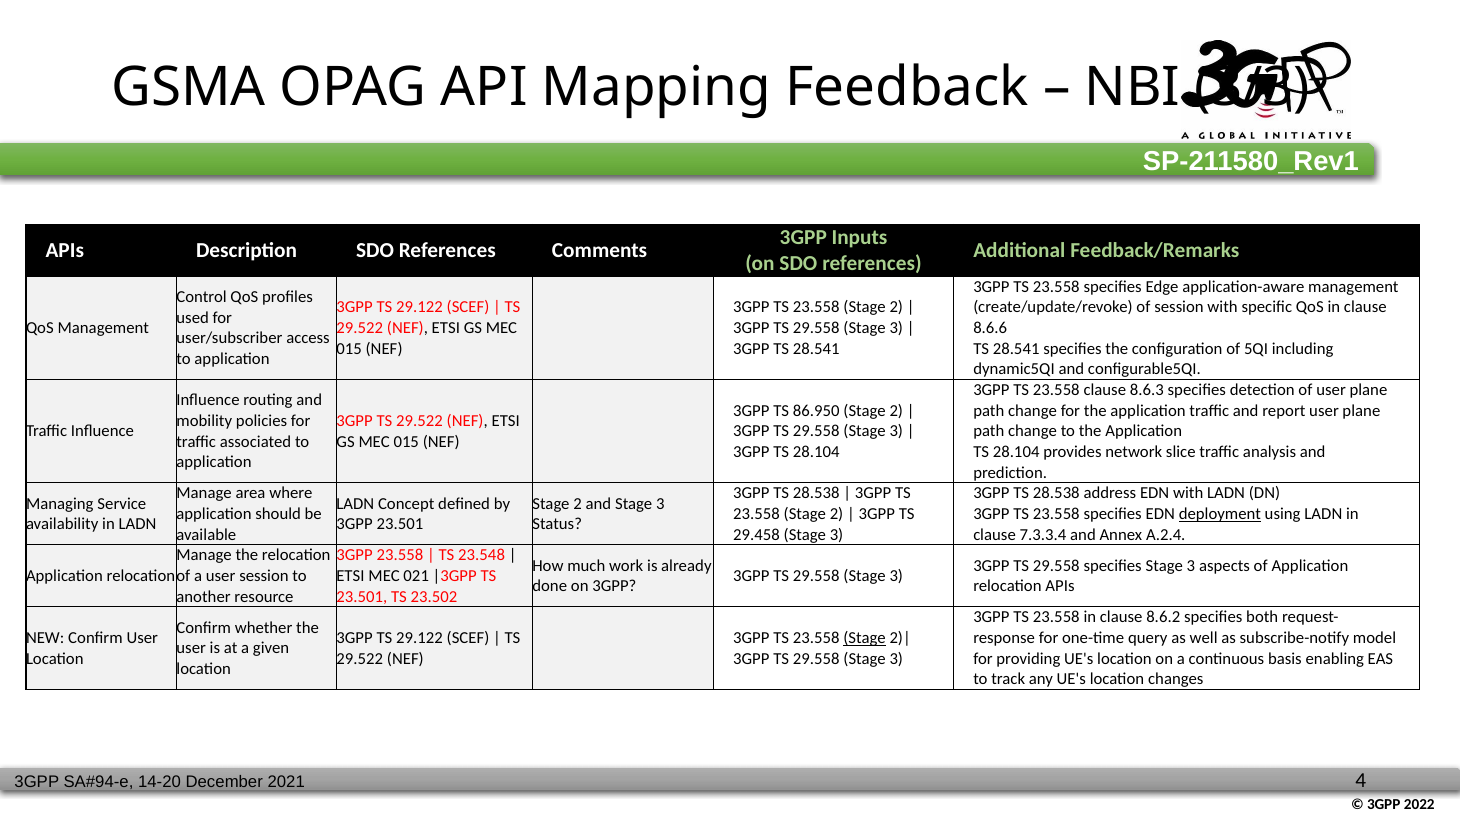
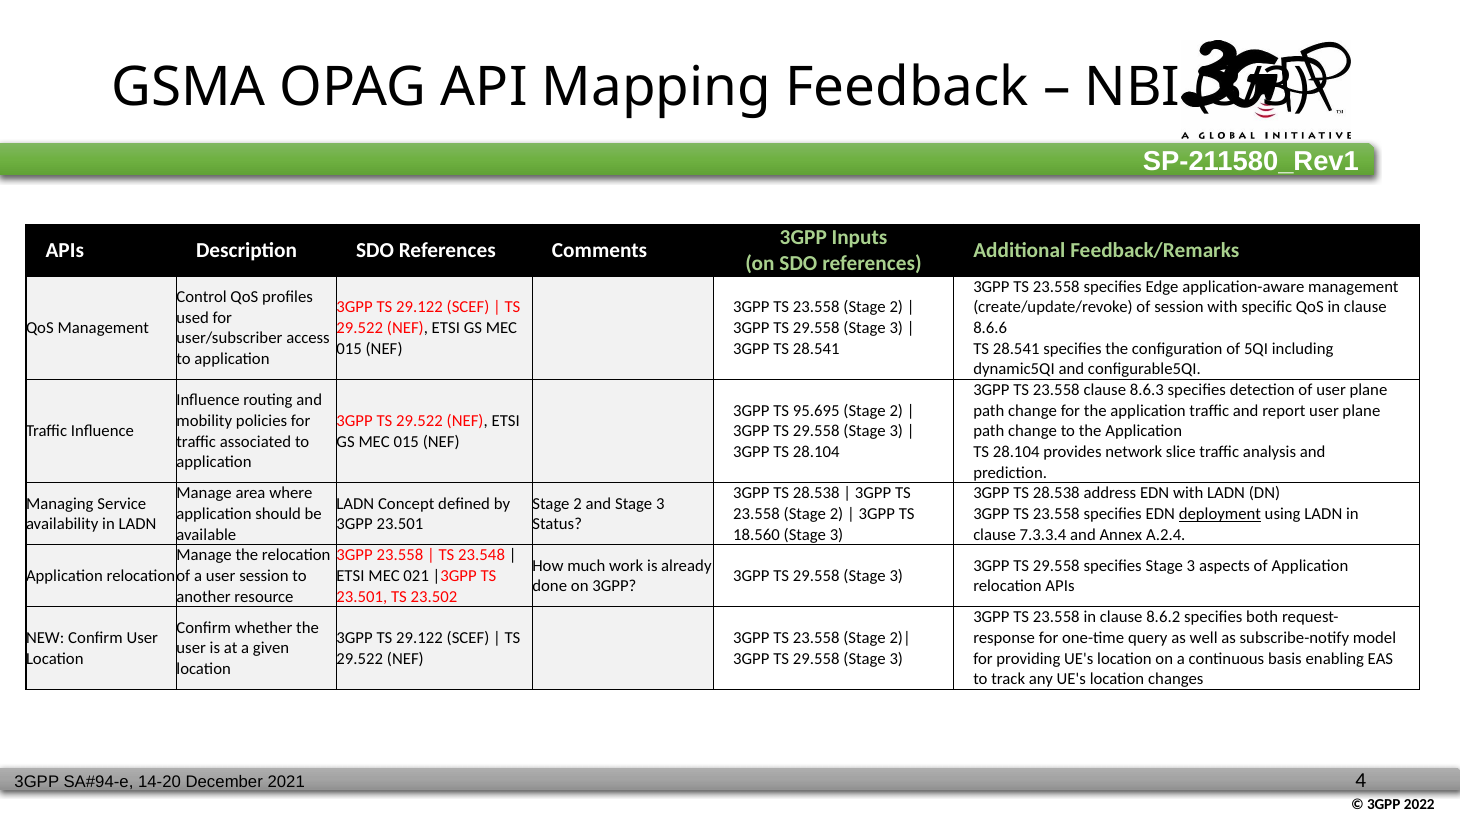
86.950: 86.950 -> 95.695
29.458: 29.458 -> 18.560
Stage at (865, 638) underline: present -> none
